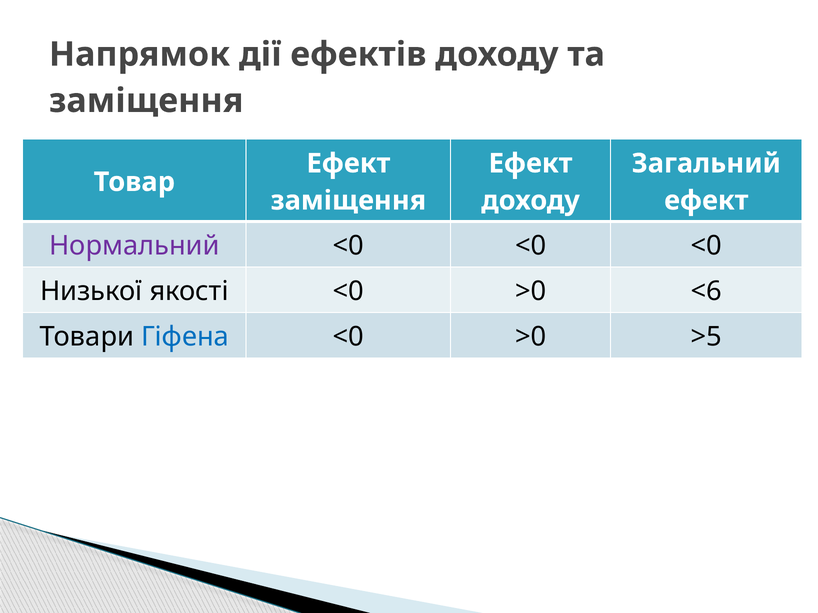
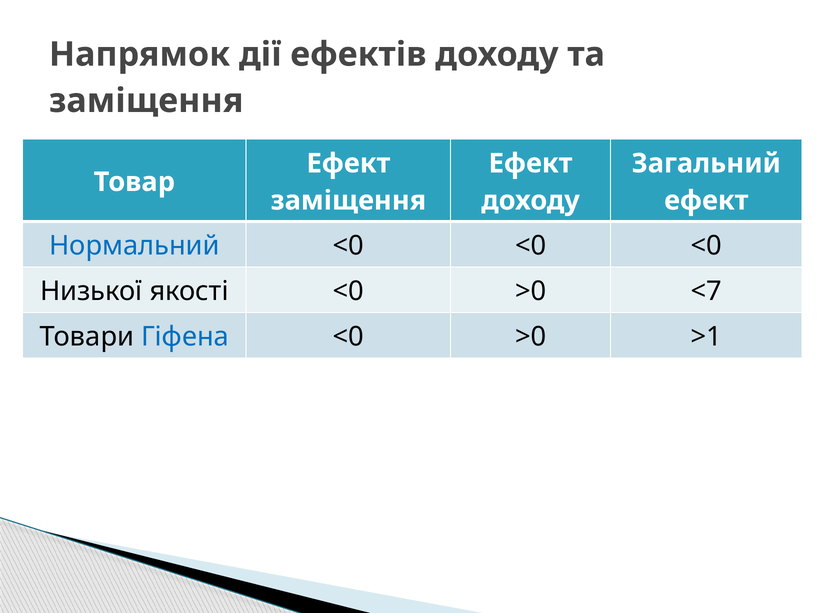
Нормальний colour: purple -> blue
<6: <6 -> <7
>5: >5 -> >1
